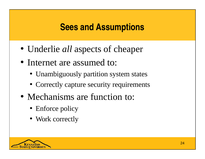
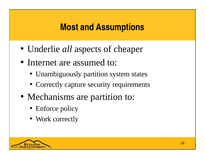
Sees: Sees -> Most
are function: function -> partition
